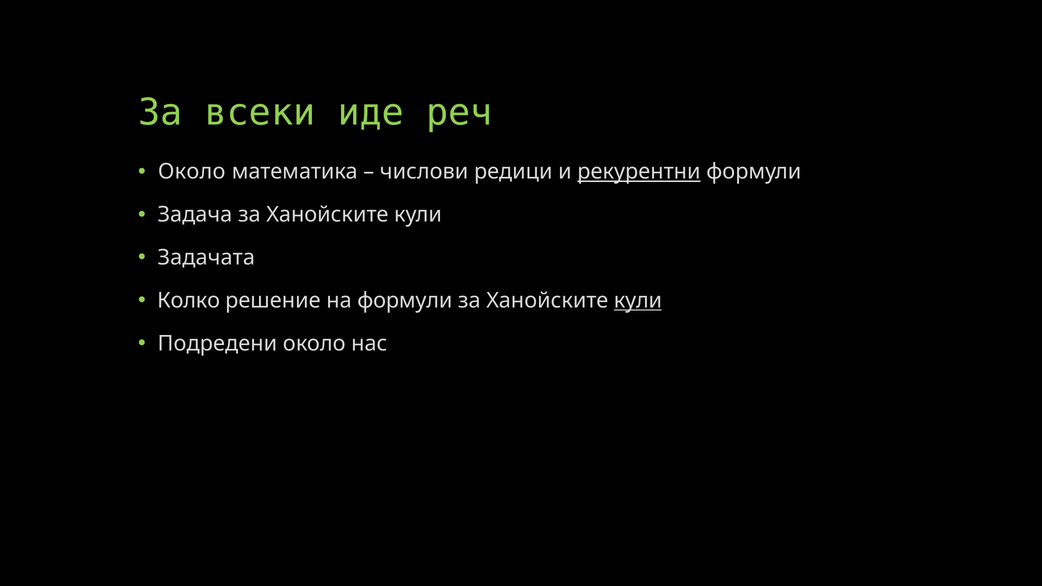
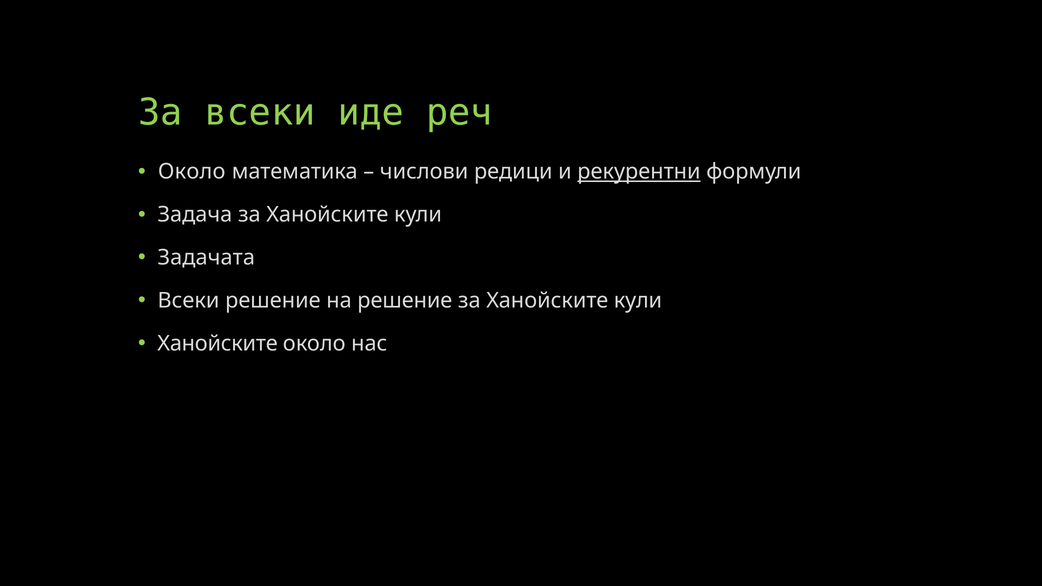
Колко at (189, 301): Колко -> Всеки
на формули: формули -> решение
кули at (638, 301) underline: present -> none
Подредени at (217, 344): Подредени -> Ханойските
